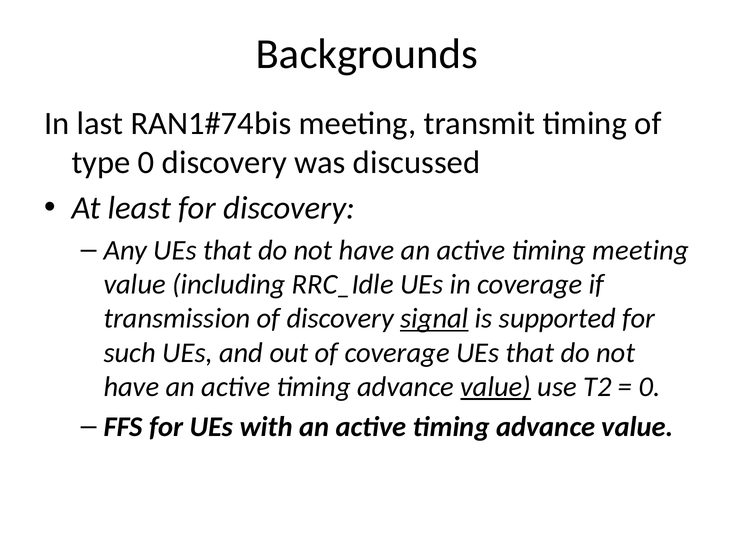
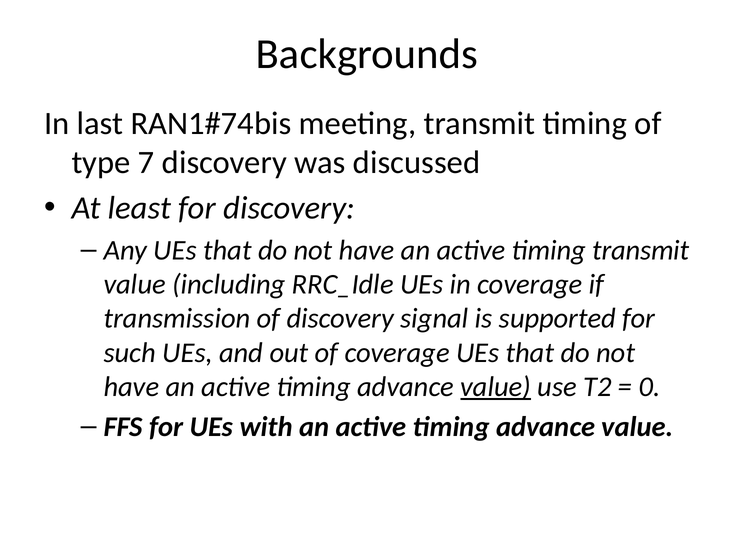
type 0: 0 -> 7
timing meeting: meeting -> transmit
signal underline: present -> none
